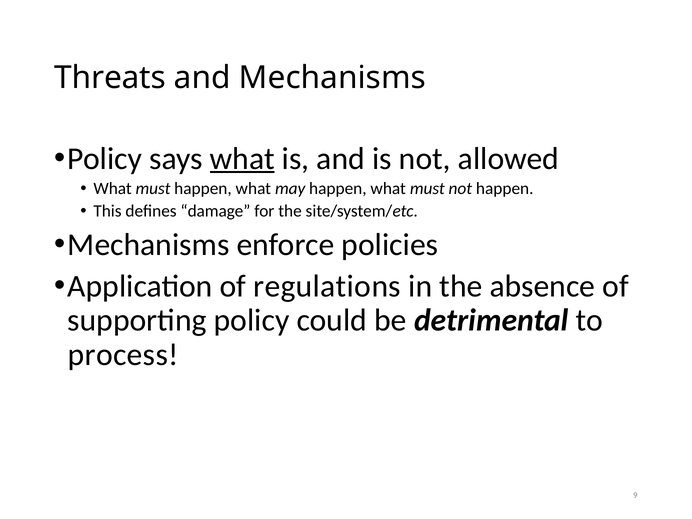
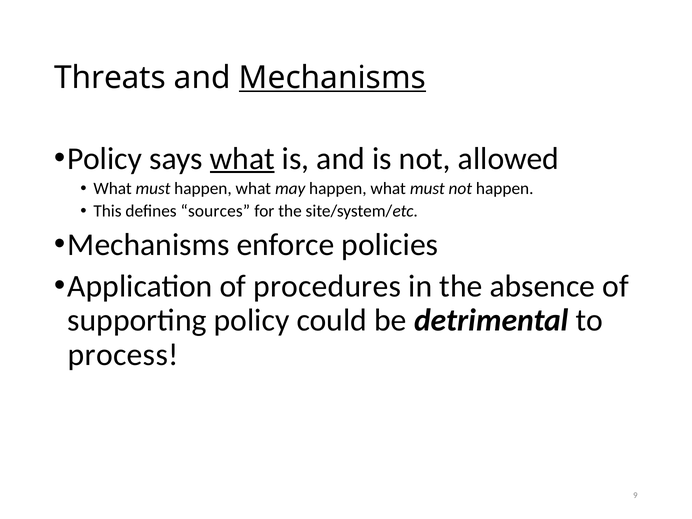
Mechanisms at (332, 78) underline: none -> present
damage: damage -> sources
regulations: regulations -> procedures
